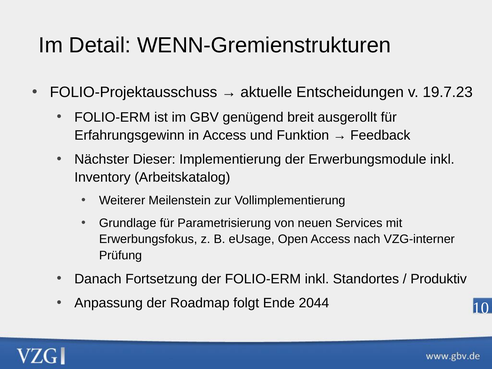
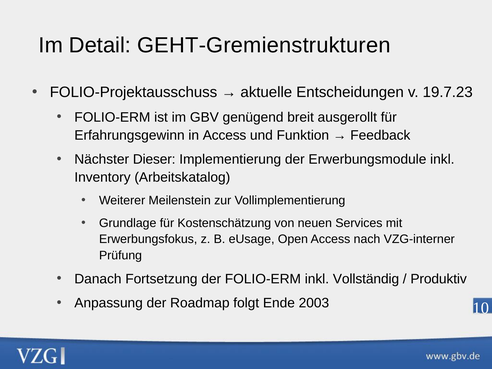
WENN-Gremienstrukturen: WENN-Gremienstrukturen -> GEHT-Gremienstrukturen
Parametrisierung: Parametrisierung -> Kostenschätzung
Standortes: Standortes -> Vollständig
2044: 2044 -> 2003
